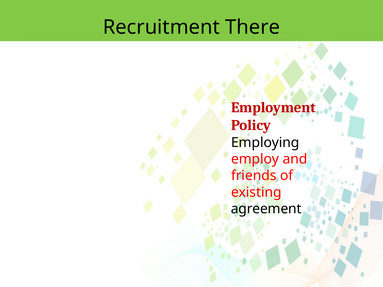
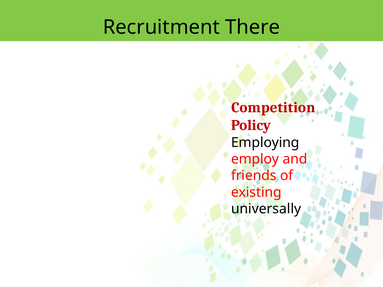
Employment: Employment -> Competition
agreement: agreement -> universally
